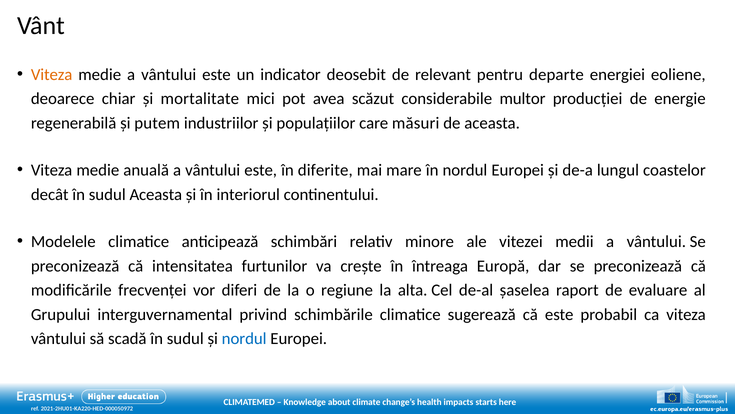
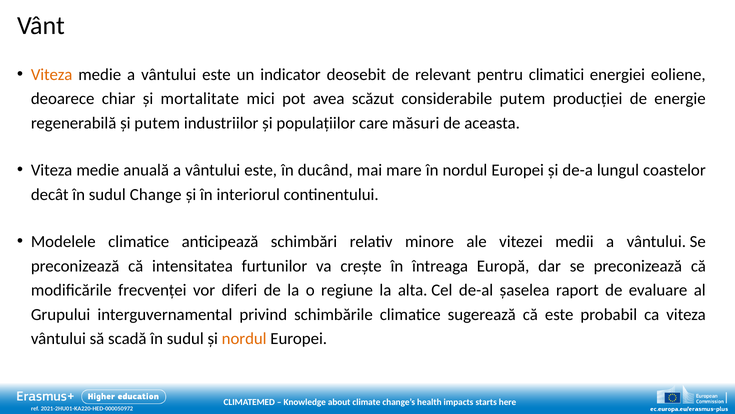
departe: departe -> climatici
considerabile multor: multor -> putem
diferite: diferite -> ducând
sudul Aceasta: Aceasta -> Change
nordul at (244, 338) colour: blue -> orange
